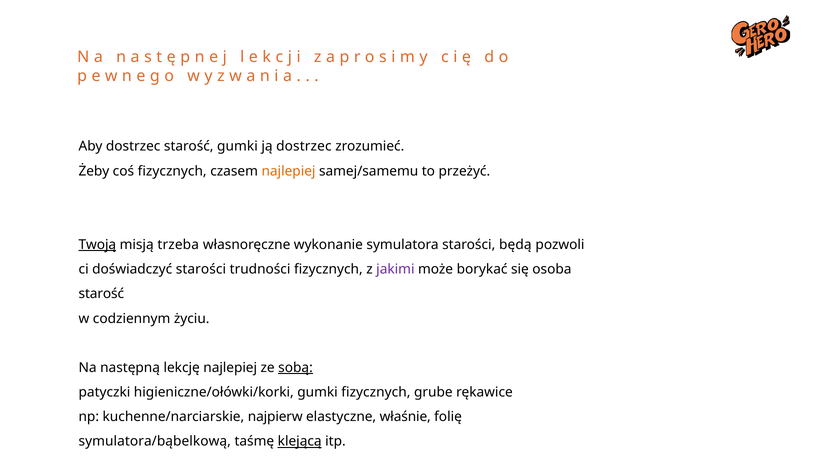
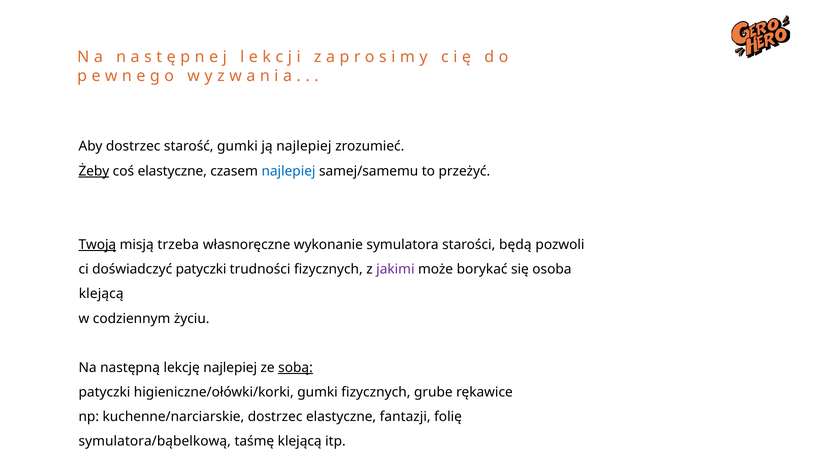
ją dostrzec: dostrzec -> najlepiej
Żeby underline: none -> present
coś fizycznych: fizycznych -> elastyczne
najlepiej at (289, 171) colour: orange -> blue
doświadczyć starości: starości -> patyczki
starość at (101, 294): starość -> klejącą
kuchenne/narciarskie najpierw: najpierw -> dostrzec
właśnie: właśnie -> fantazji
klejącą at (300, 442) underline: present -> none
